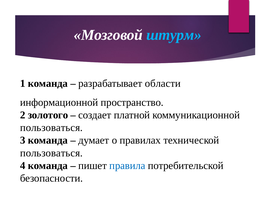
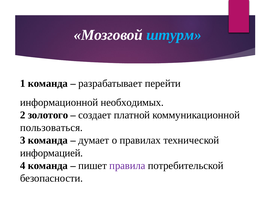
области: области -> перейти
пространство: пространство -> необходимых
пользоваться at (51, 153): пользоваться -> информацией
правила colour: blue -> purple
